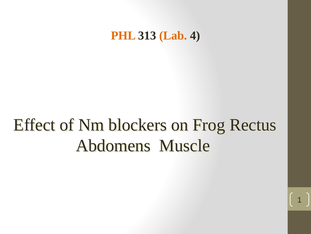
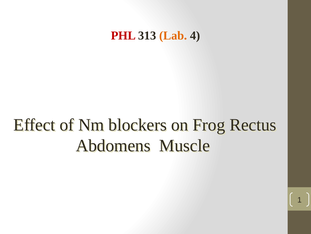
PHL colour: orange -> red
